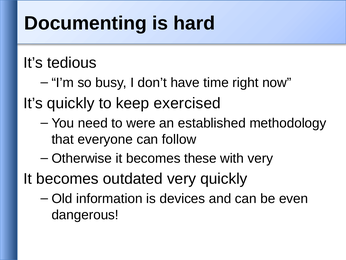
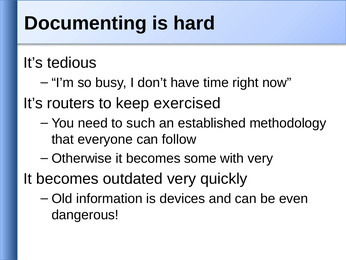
It’s quickly: quickly -> routers
were: were -> such
these: these -> some
